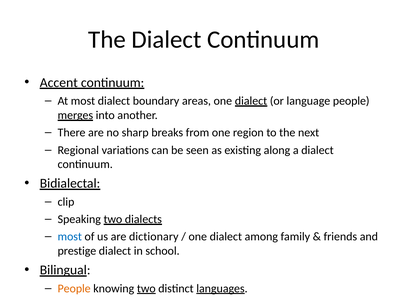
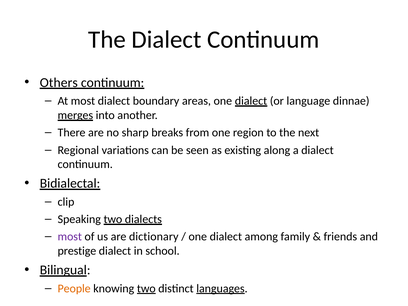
Accent: Accent -> Others
language people: people -> dinnae
most at (70, 237) colour: blue -> purple
